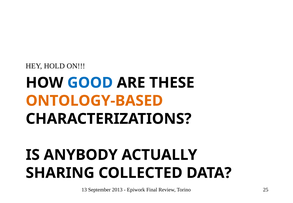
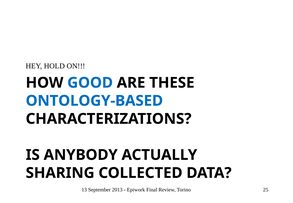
ONTOLOGY-BASED colour: orange -> blue
